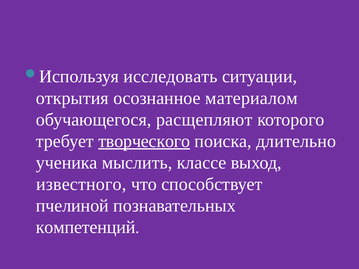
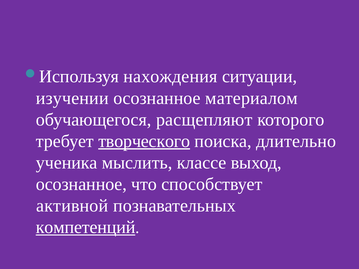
исследовать: исследовать -> нахождения
открытия: открытия -> изучении
известного at (81, 184): известного -> осознанное
пчелиной: пчелиной -> активной
компетенций underline: none -> present
